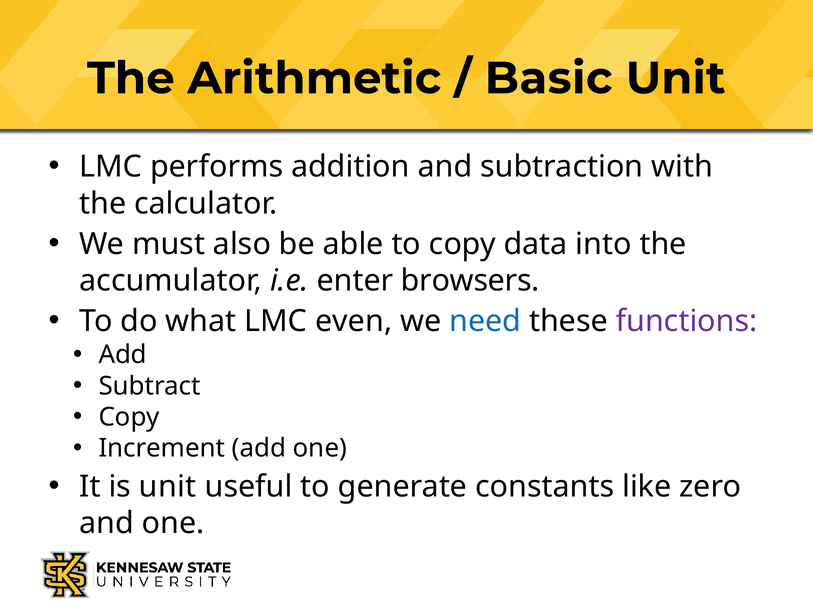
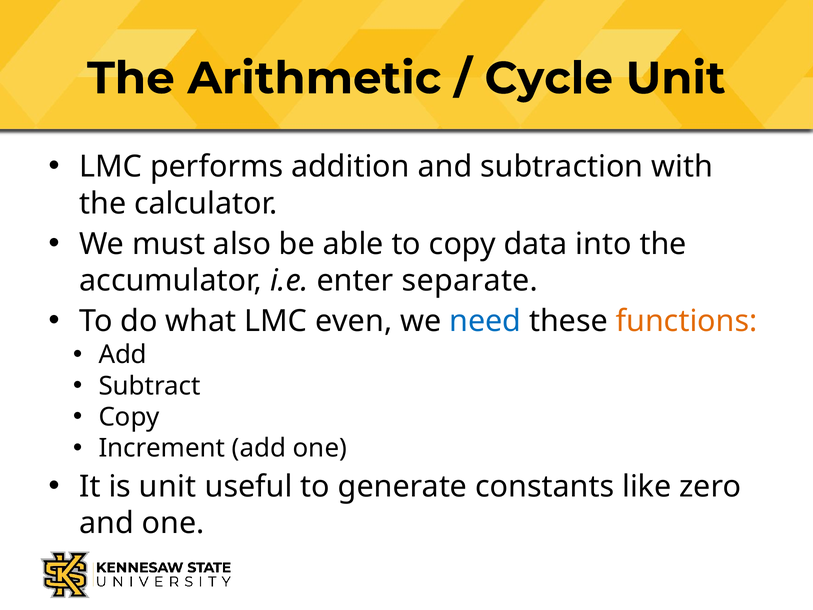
Basic: Basic -> Cycle
browsers: browsers -> separate
functions colour: purple -> orange
